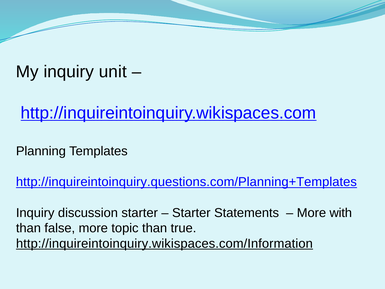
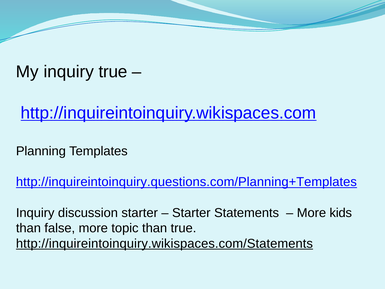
inquiry unit: unit -> true
with: with -> kids
http://inquireintoinquiry.wikispaces.com/Information: http://inquireintoinquiry.wikispaces.com/Information -> http://inquireintoinquiry.wikispaces.com/Statements
